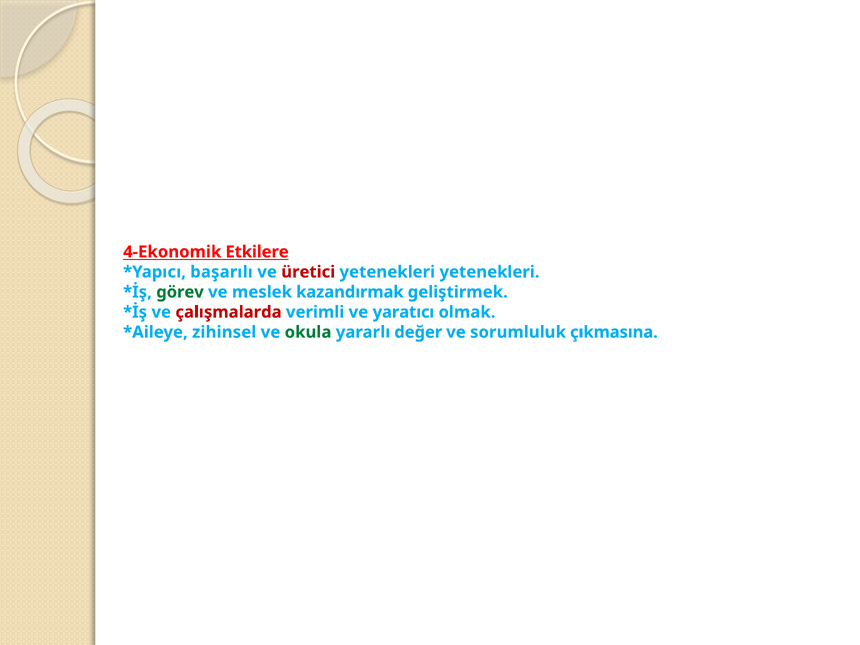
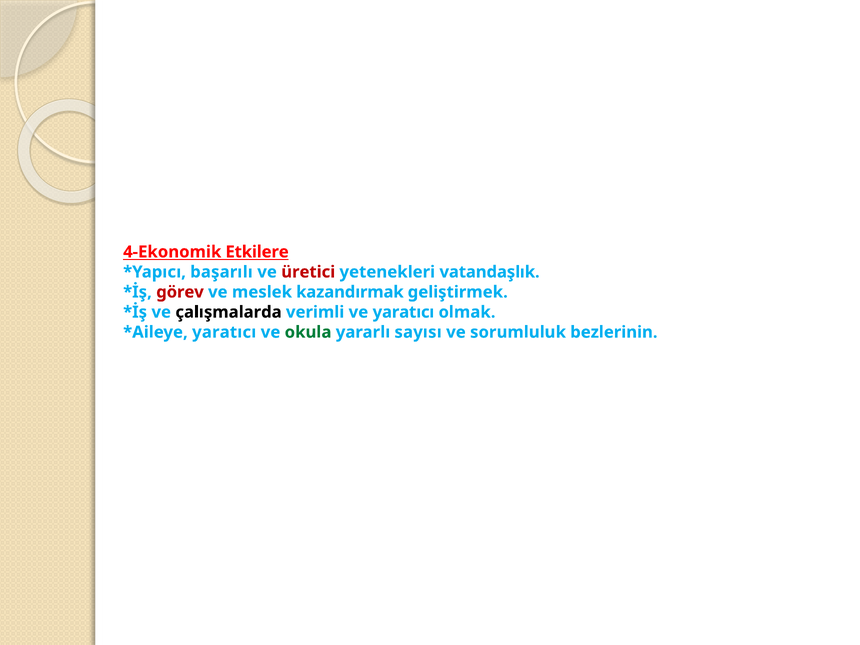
yetenekleri yetenekleri: yetenekleri -> vatandaşlık
görev colour: green -> red
çalışmalarda colour: red -> black
zihinsel at (224, 332): zihinsel -> yaratıcı
değer: değer -> sayısı
çıkmasına: çıkmasına -> bezlerinin
